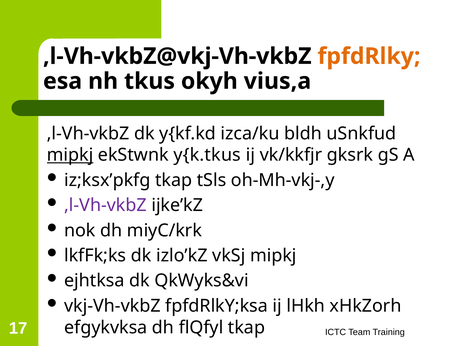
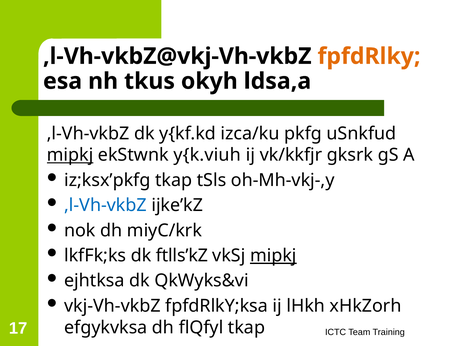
vius,a: vius,a -> ldsa,a
bldh: bldh -> pkfg
y{k.tkus: y{k.tkus -> y{k.viuh
,l-Vh-vkbZ at (105, 205) colour: purple -> blue
izlo’kZ: izlo’kZ -> ftlls’kZ
mipkj at (273, 255) underline: none -> present
